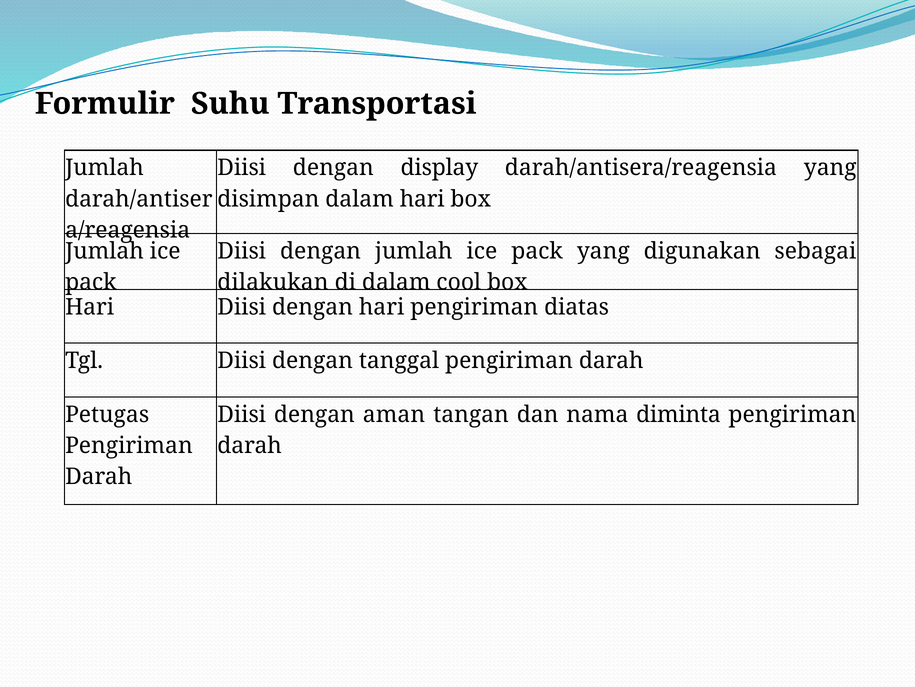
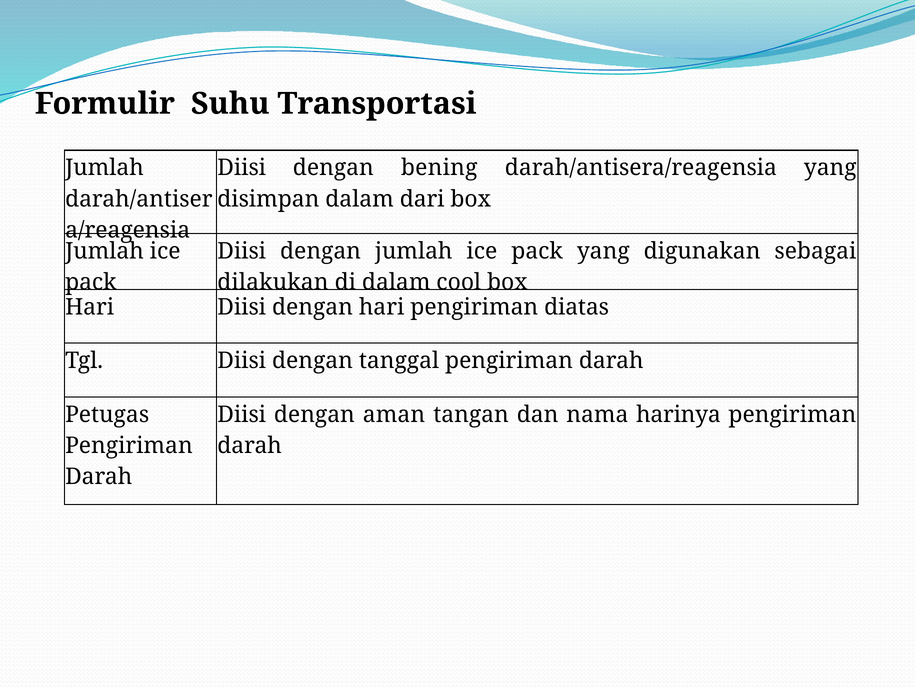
display: display -> bening
dalam hari: hari -> dari
diminta: diminta -> harinya
